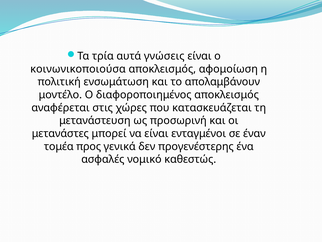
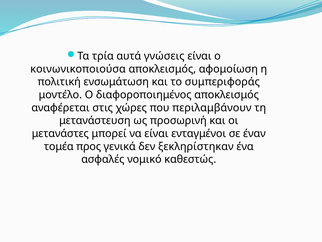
απολαμβάνουν: απολαμβάνουν -> συμπεριφοράς
κατασκευάζεται: κατασκευάζεται -> περιλαμβάνουν
προγενέστερης: προγενέστερης -> ξεκληρίστηκαν
